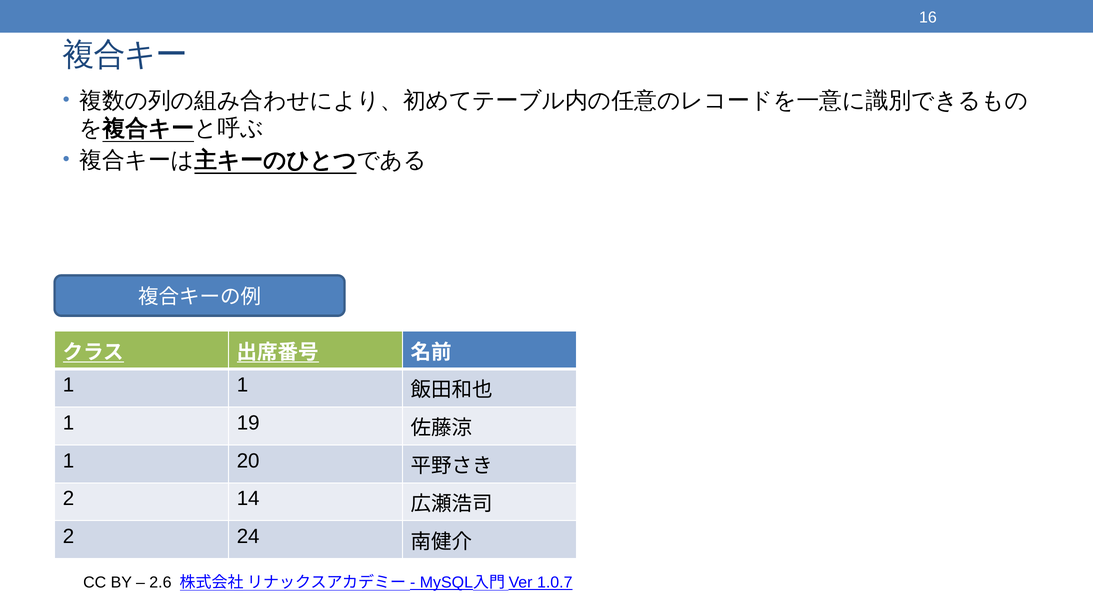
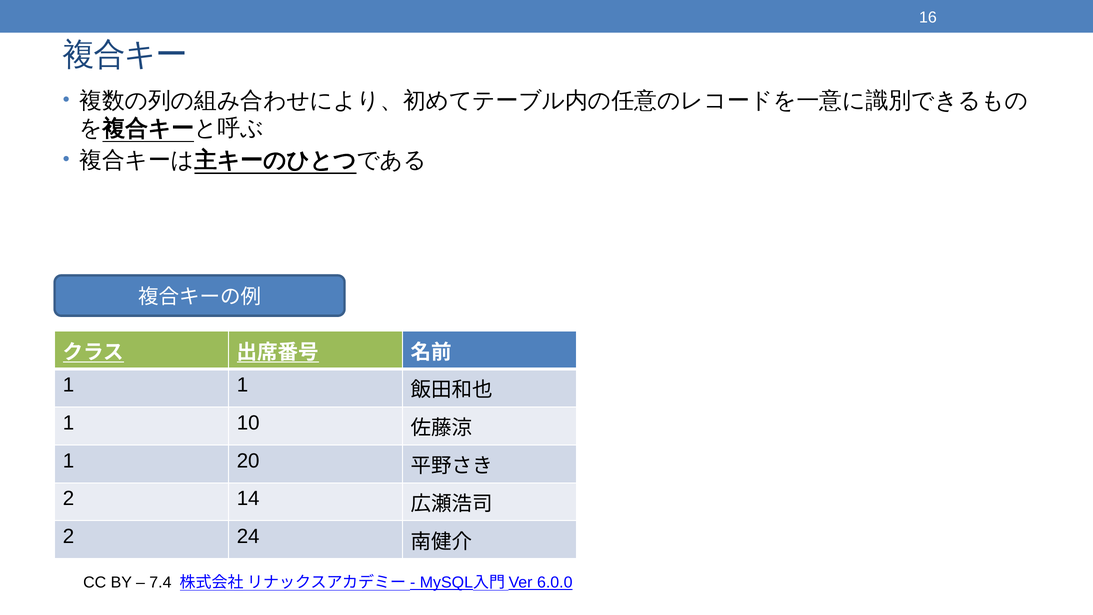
19: 19 -> 10
2.6: 2.6 -> 7.4
1.0.7: 1.0.7 -> 6.0.0
